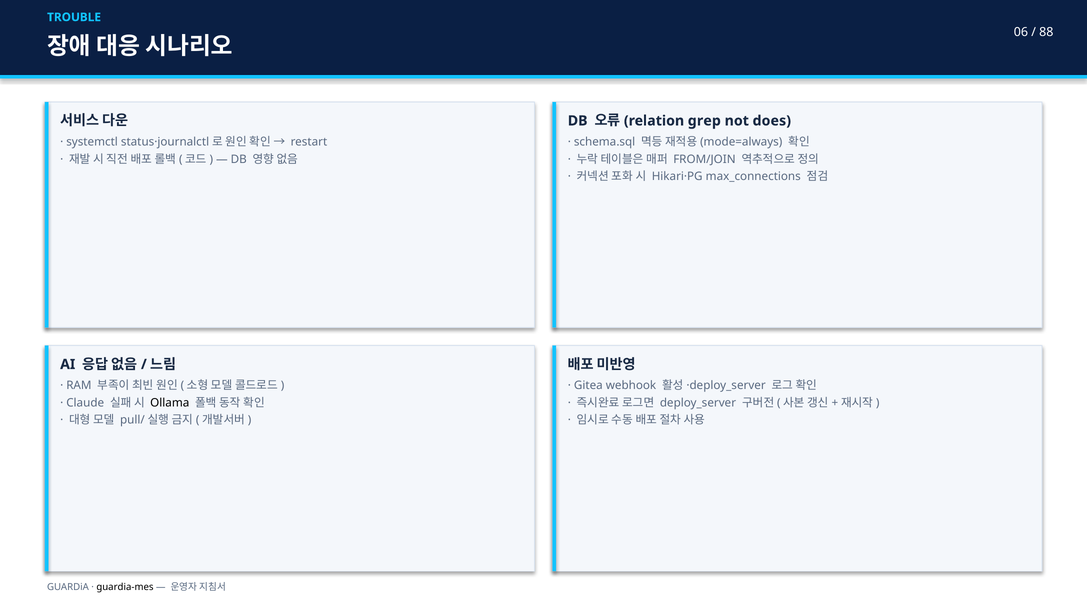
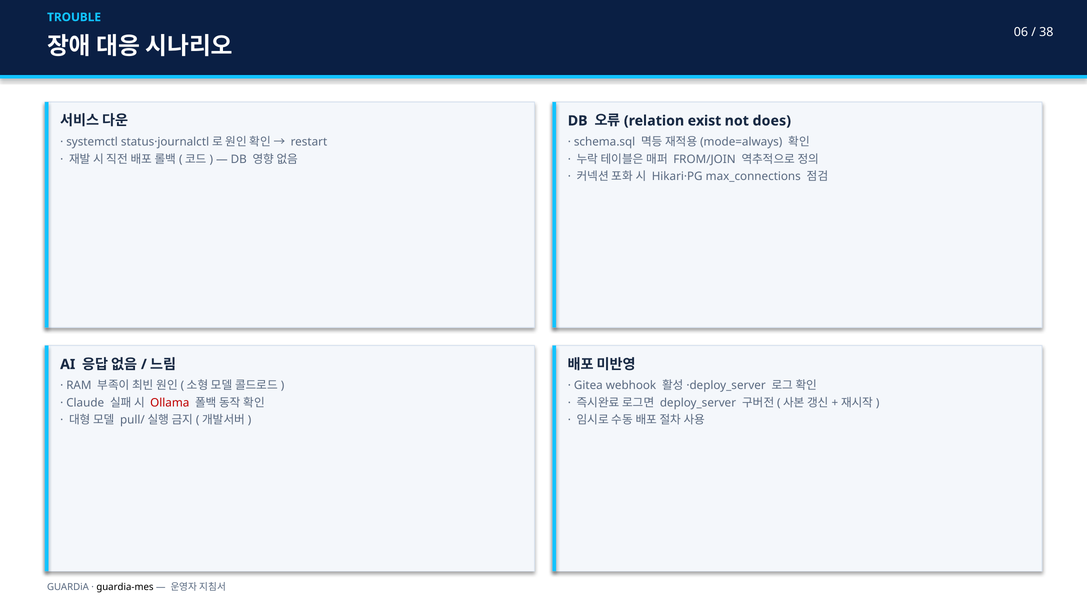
88: 88 -> 38
grep: grep -> exist
Ollama colour: black -> red
